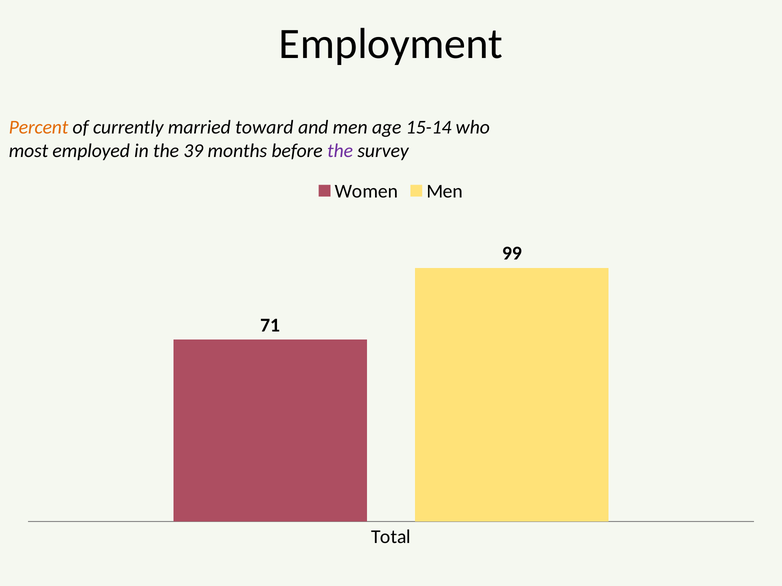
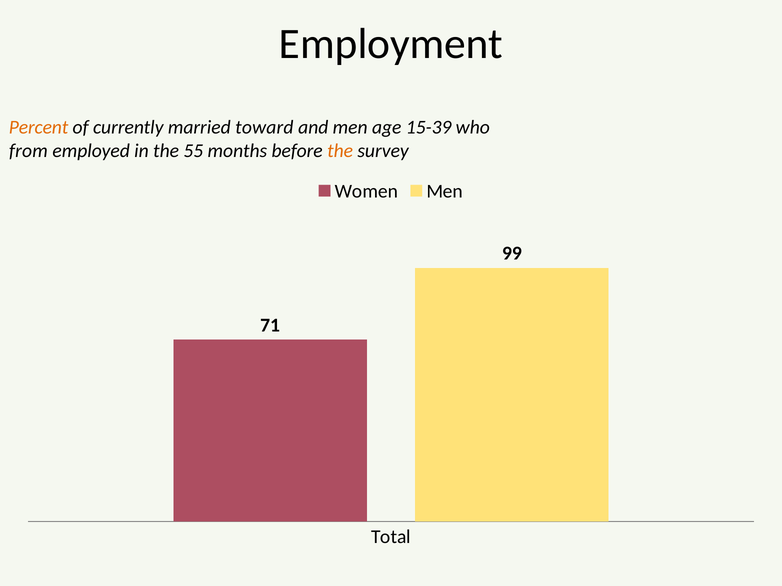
15-14: 15-14 -> 15-39
most: most -> from
39: 39 -> 55
the at (340, 151) colour: purple -> orange
